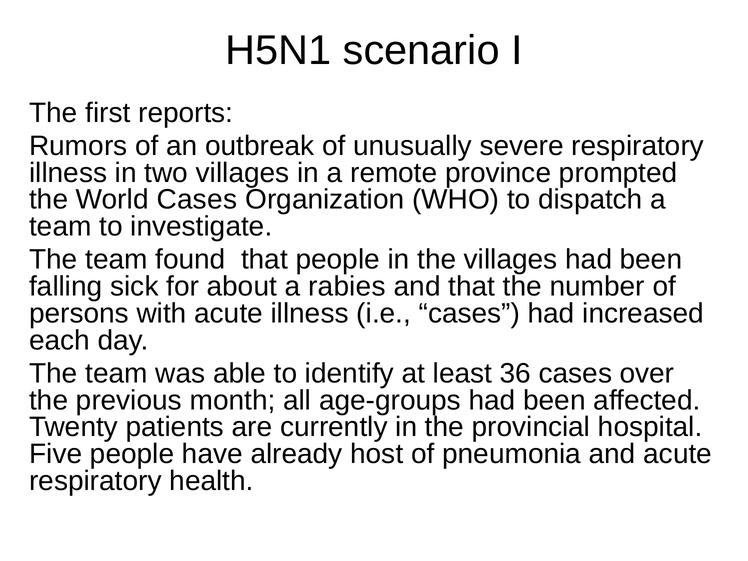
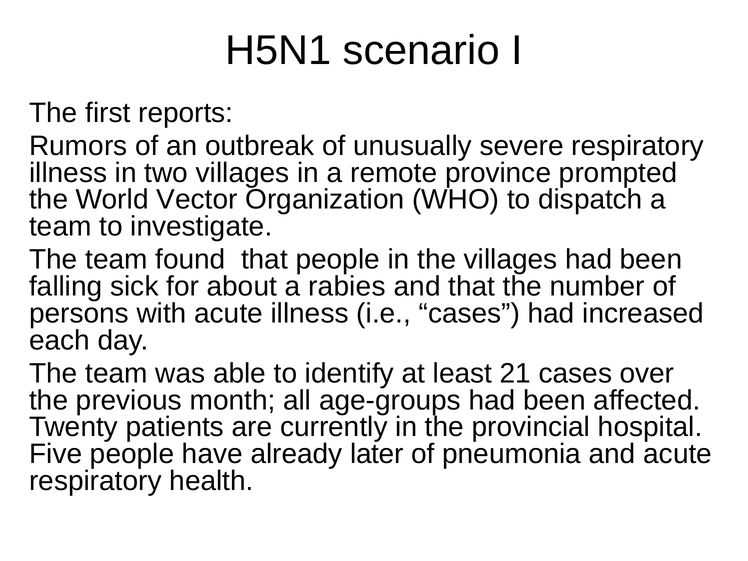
World Cases: Cases -> Vector
36: 36 -> 21
host: host -> later
